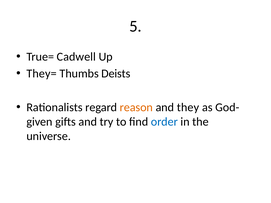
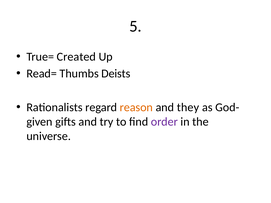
Cadwell: Cadwell -> Created
They=: They= -> Read=
order colour: blue -> purple
